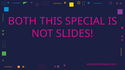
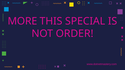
BOTH: BOTH -> MORE
SLIDES: SLIDES -> ORDER
